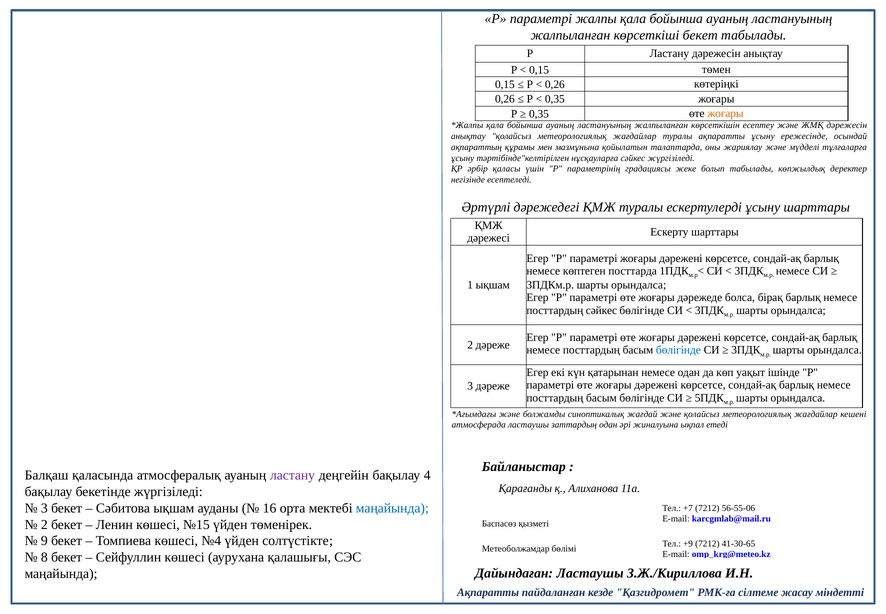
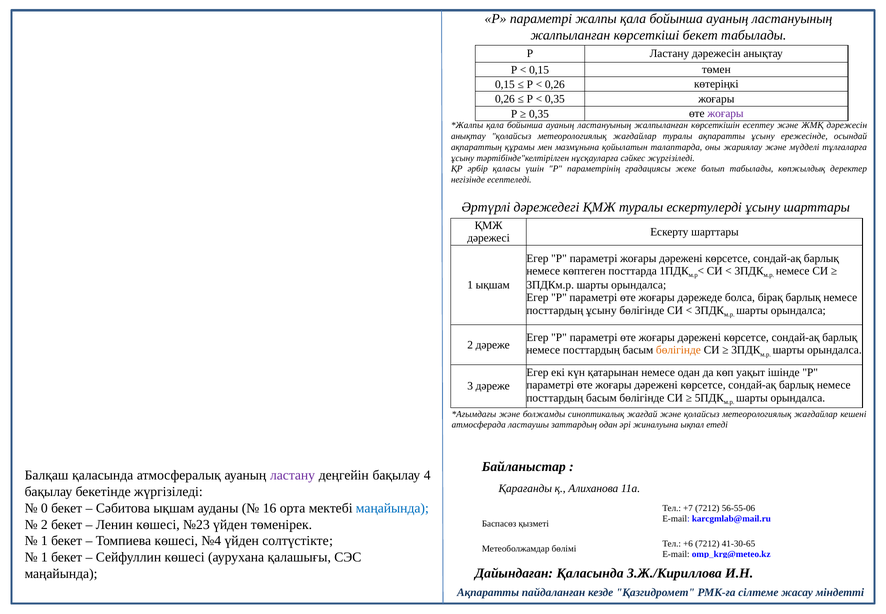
жоғары at (725, 113) colour: orange -> purple
посттардың сәйкес: сәйкес -> ұсыну
бөлігінде at (678, 350) colour: blue -> orange
3 at (44, 508): 3 -> 0
№15: №15 -> №23
9 at (44, 540): 9 -> 1
+9: +9 -> +6
8 at (44, 557): 8 -> 1
Дайындаған Ластаушы: Ластаушы -> Қаласында
